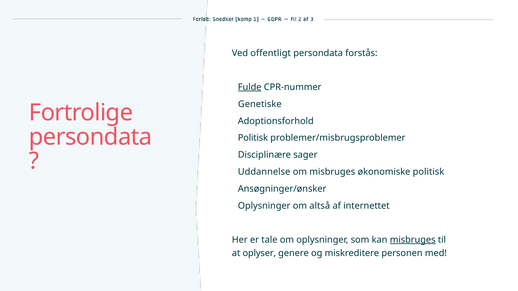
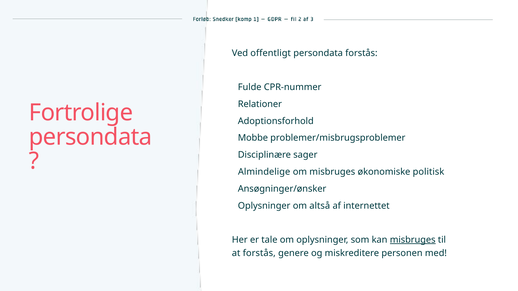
Fulde underline: present -> none
Genetiske: Genetiske -> Relationer
Politisk at (253, 138): Politisk -> Mobbe
Uddannelse: Uddannelse -> Almindelige
at oplyser: oplyser -> forstås
